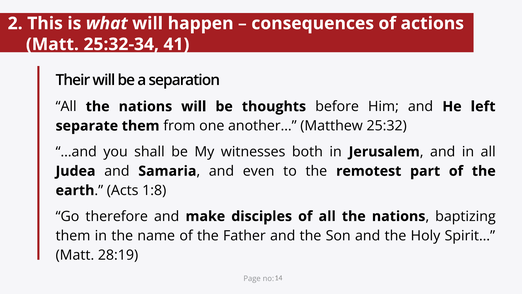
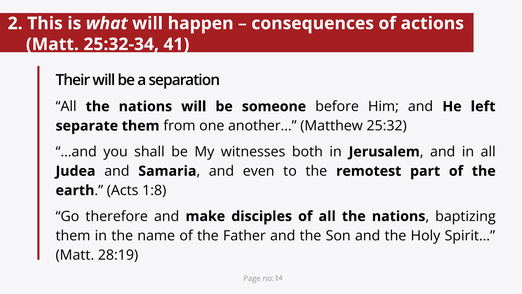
thoughts: thoughts -> someone
